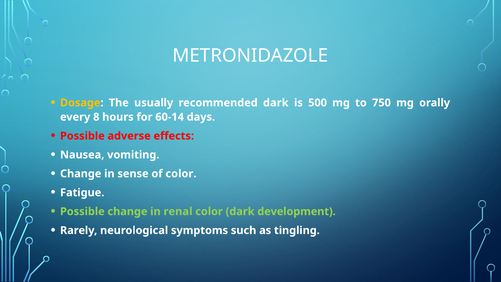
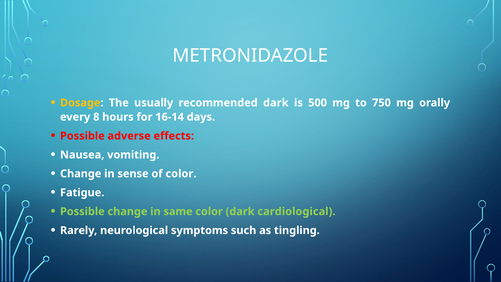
60-14: 60-14 -> 16-14
renal: renal -> same
development: development -> cardiological
